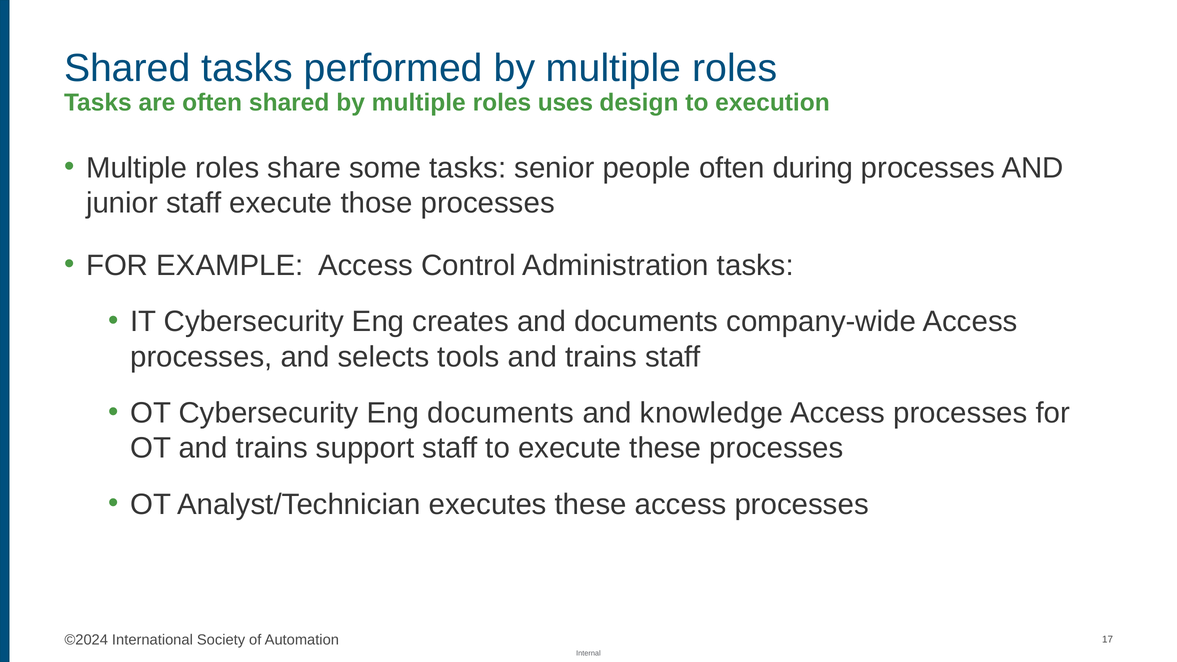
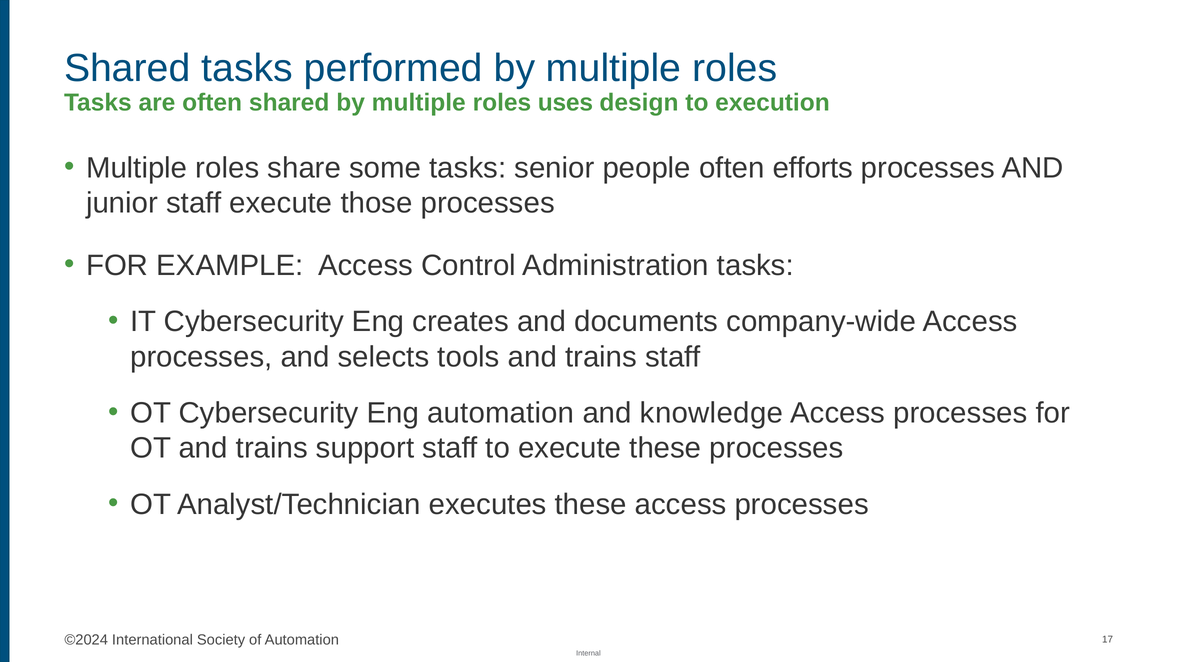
during: during -> efforts
Eng documents: documents -> automation
